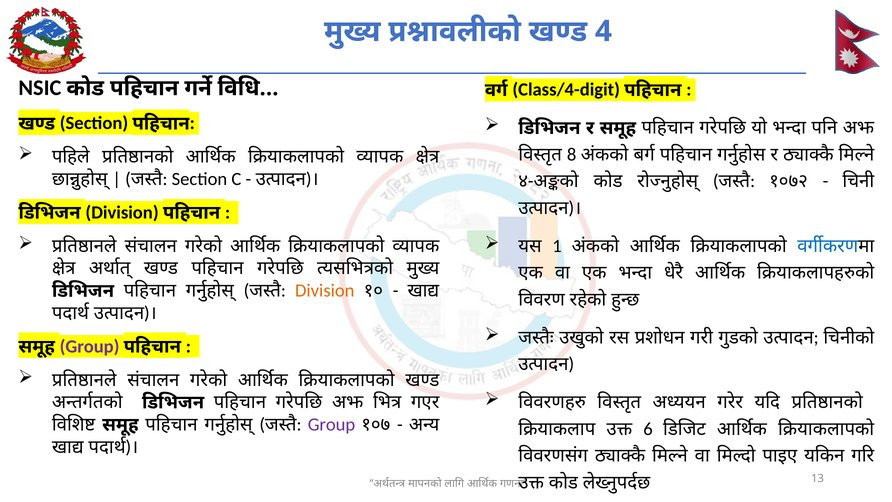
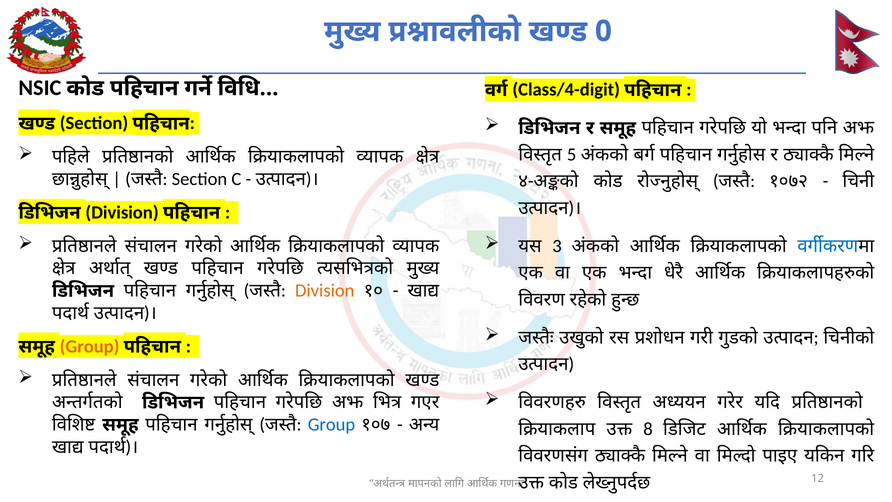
4: 4 -> 0
8: 8 -> 5
1: 1 -> 3
Group at (90, 346) colour: purple -> orange
Group at (331, 424) colour: purple -> blue
6: 6 -> 8
13: 13 -> 12
